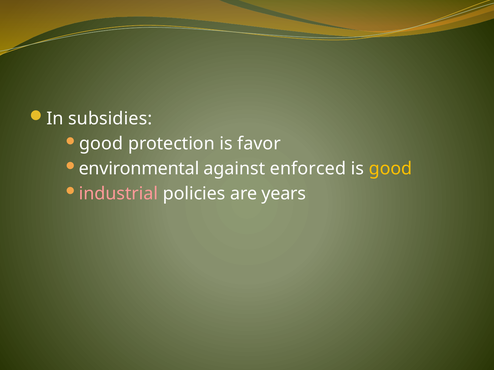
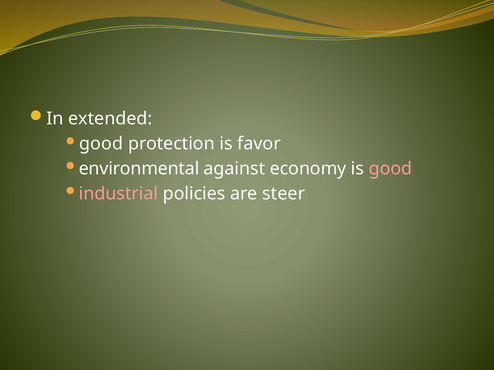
subsidies: subsidies -> extended
enforced: enforced -> economy
good at (390, 169) colour: yellow -> pink
years: years -> steer
